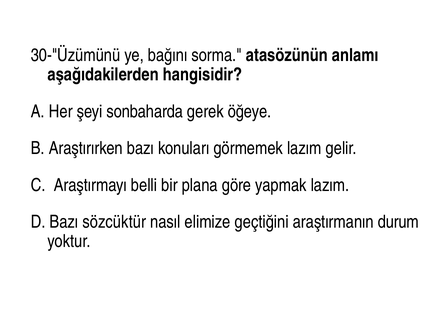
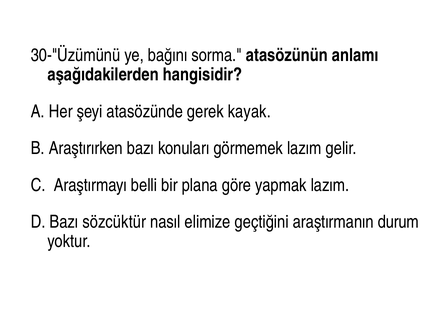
sonbaharda: sonbaharda -> atasözünde
öğeye: öğeye -> kayak
